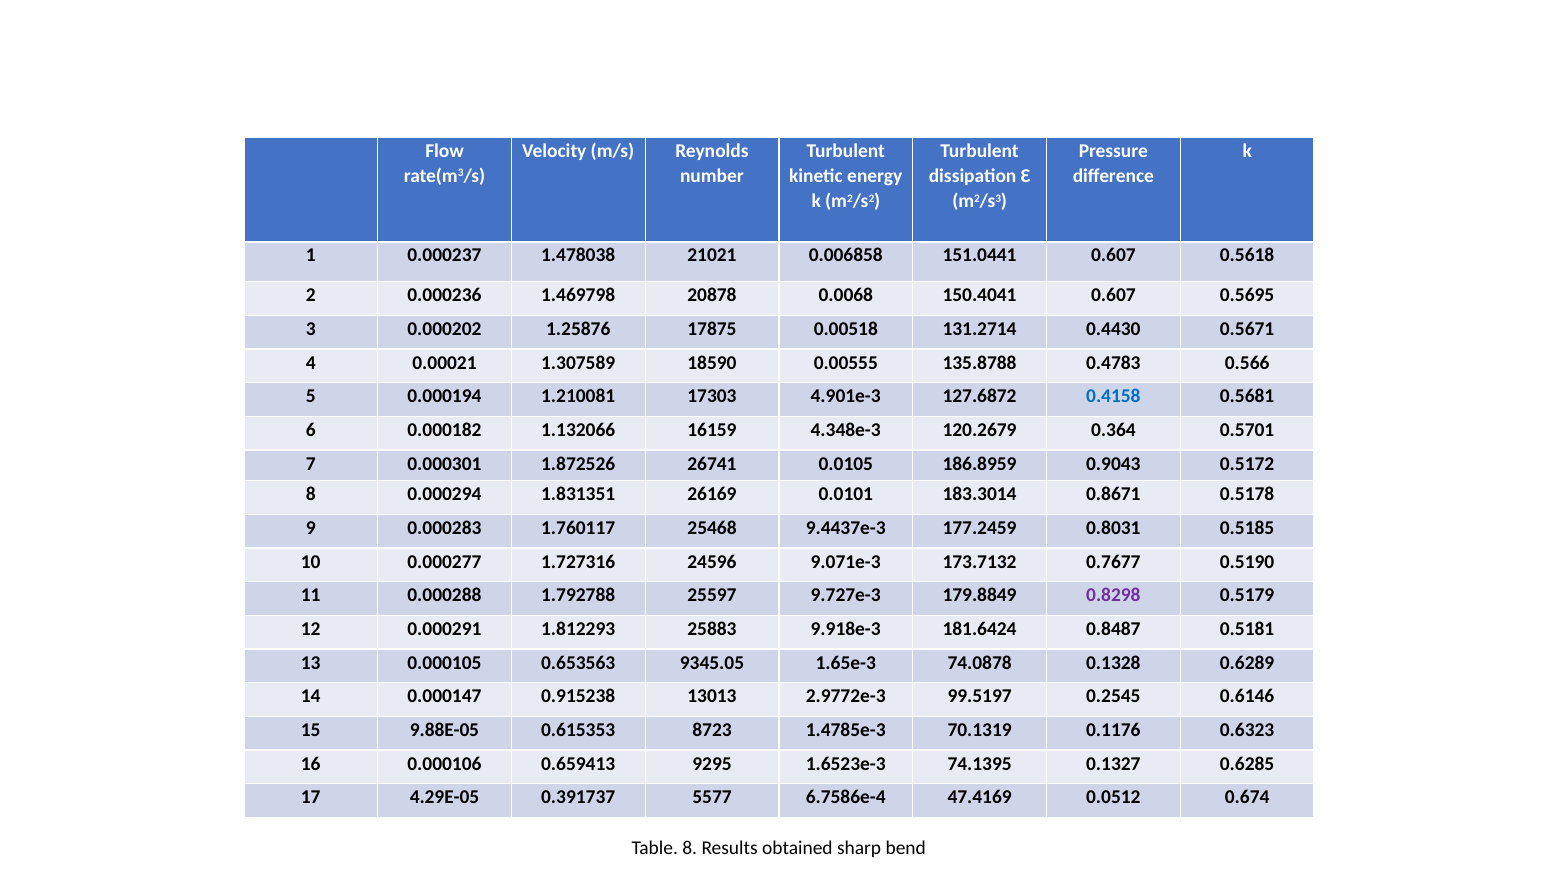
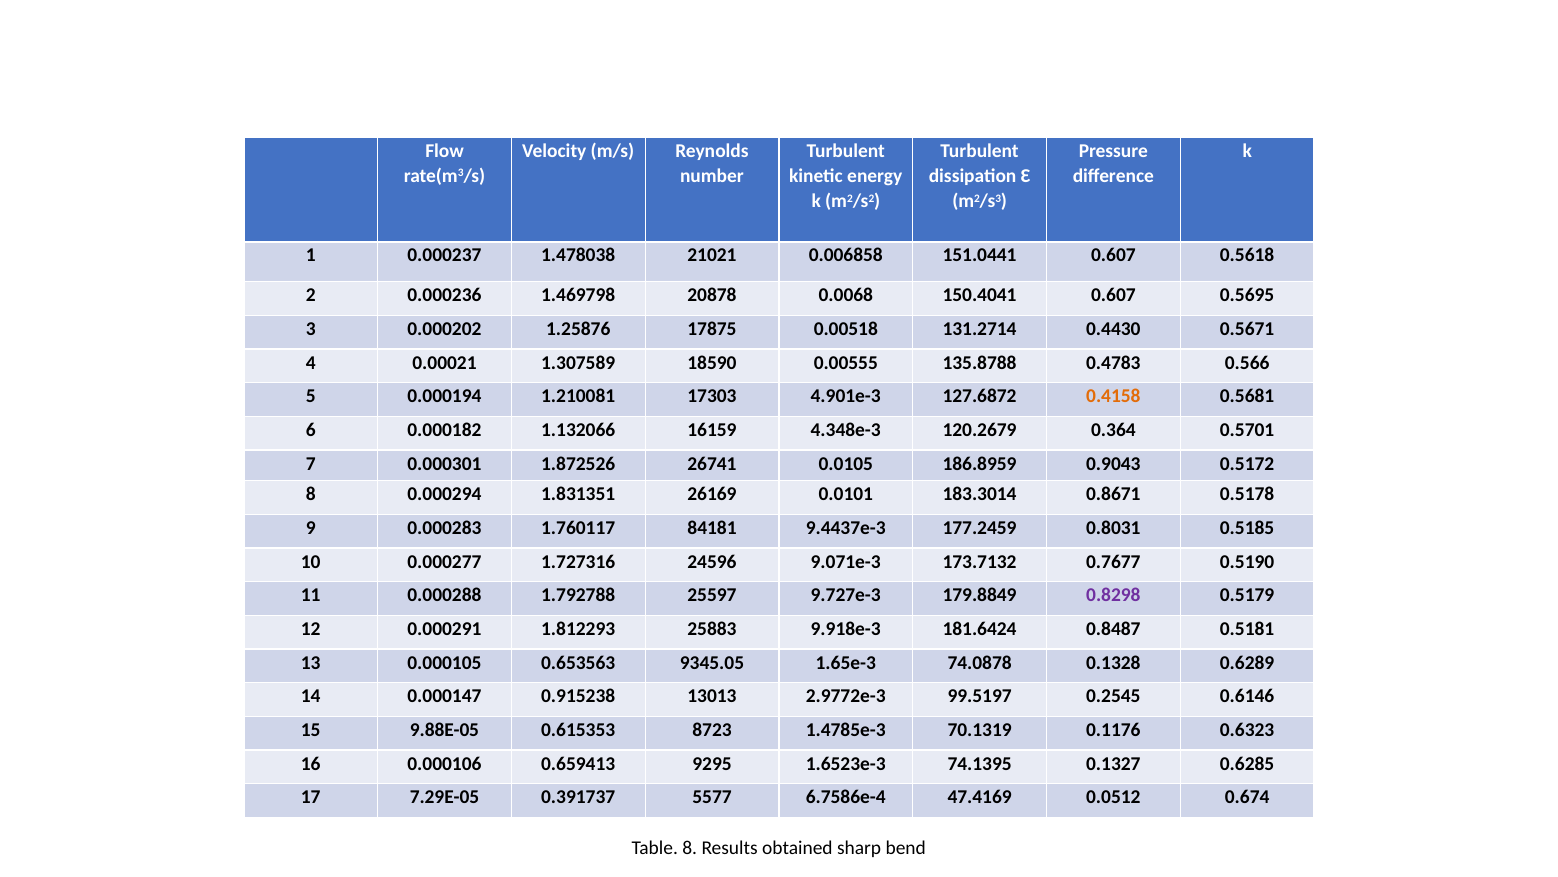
0.4158 colour: blue -> orange
25468: 25468 -> 84181
4.29E-05: 4.29E-05 -> 7.29E-05
